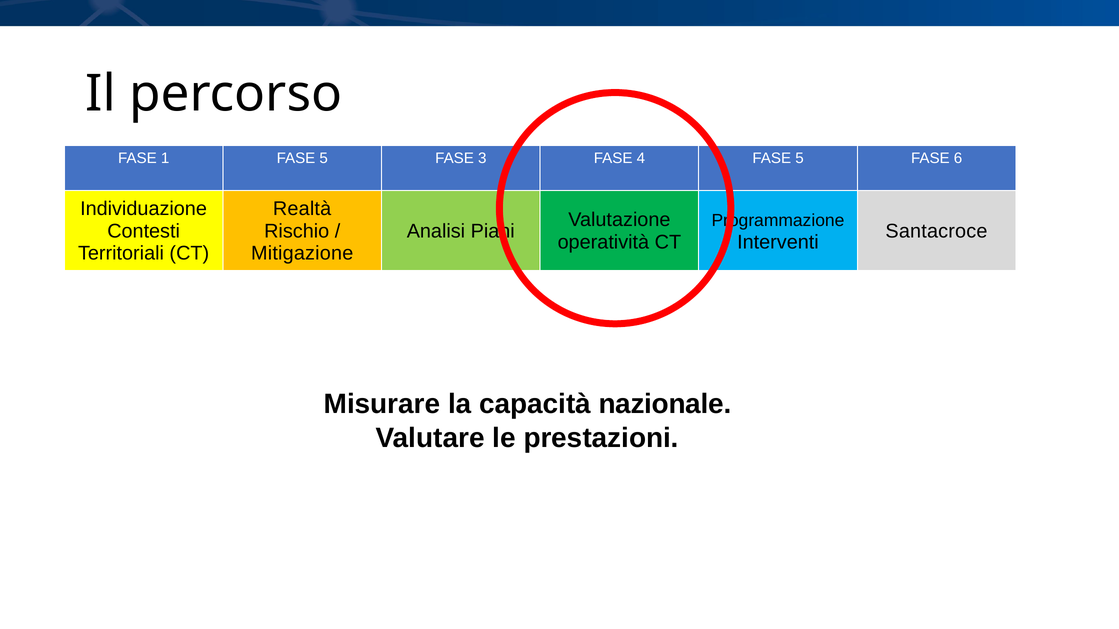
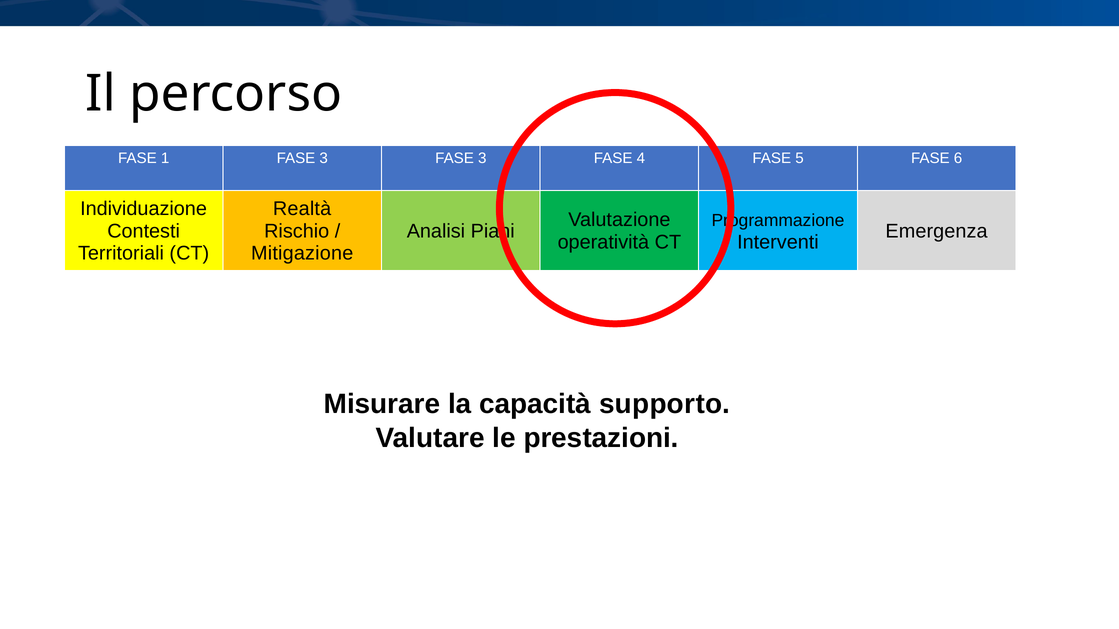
1 FASE 5: 5 -> 3
Santacroce: Santacroce -> Emergenza
nazionale: nazionale -> supporto
